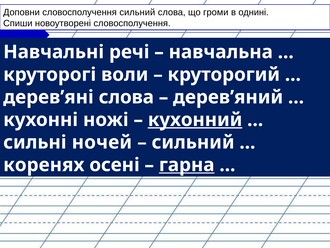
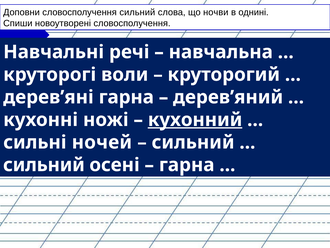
громи: громи -> ночви
дерев’яні слова: слова -> гарна
коренях at (44, 165): коренях -> сильний
гарна at (187, 165) underline: present -> none
